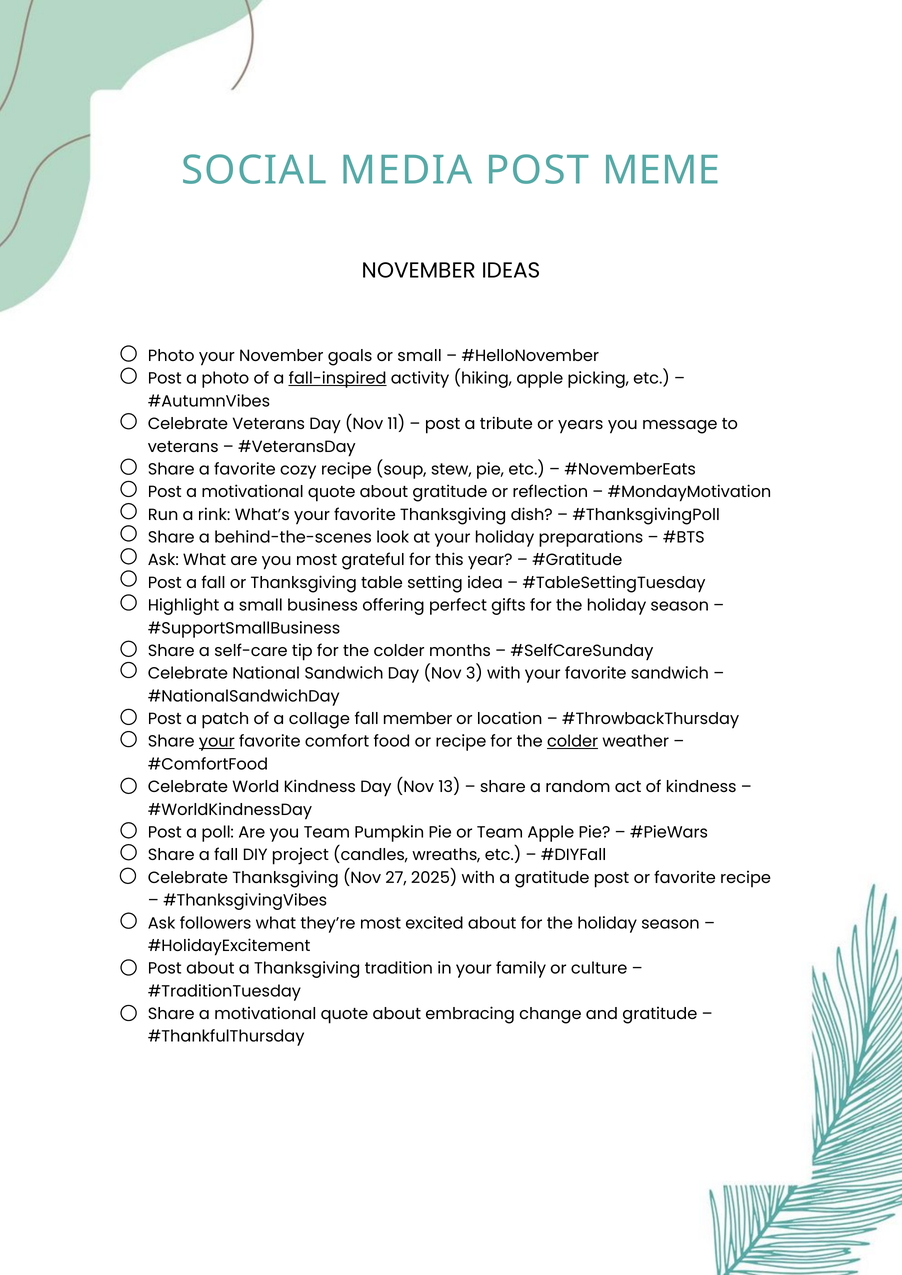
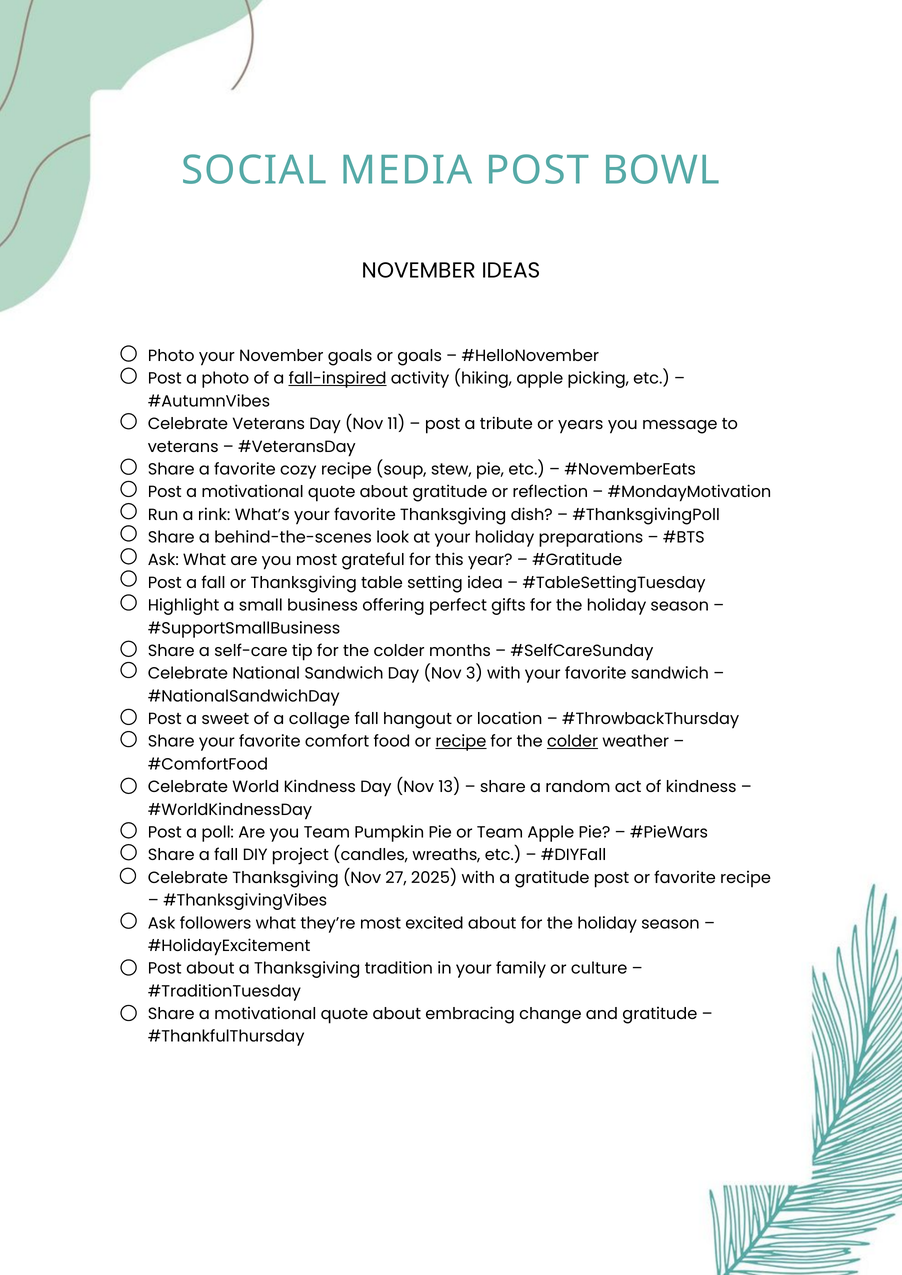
MEME: MEME -> BOWL
or small: small -> goals
patch: patch -> sweet
member: member -> hangout
your at (217, 742) underline: present -> none
recipe at (461, 742) underline: none -> present
